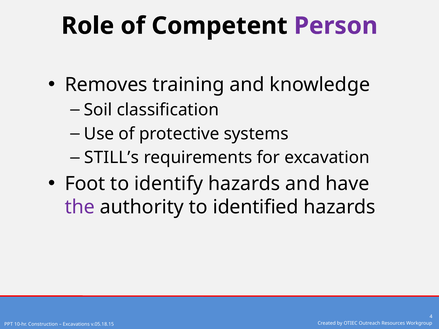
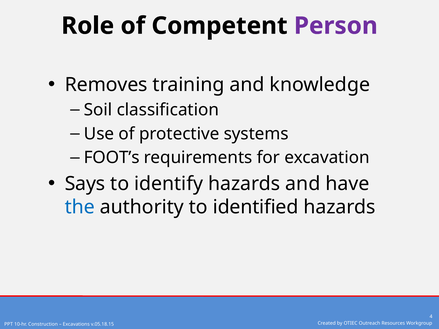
STILL’s: STILL’s -> FOOT’s
Foot: Foot -> Says
the colour: purple -> blue
